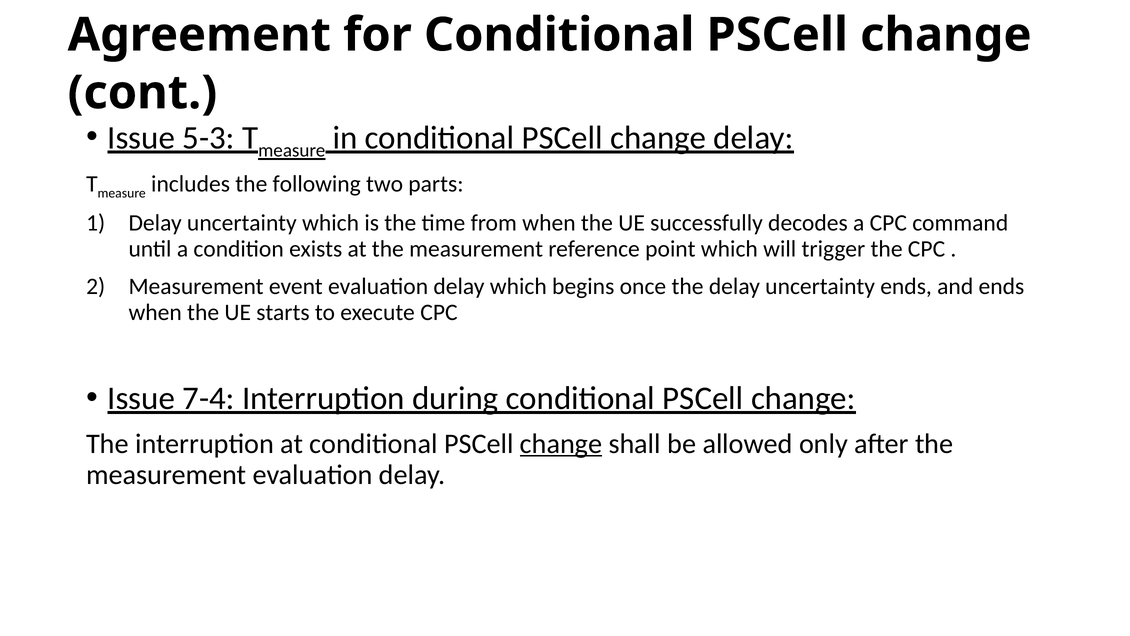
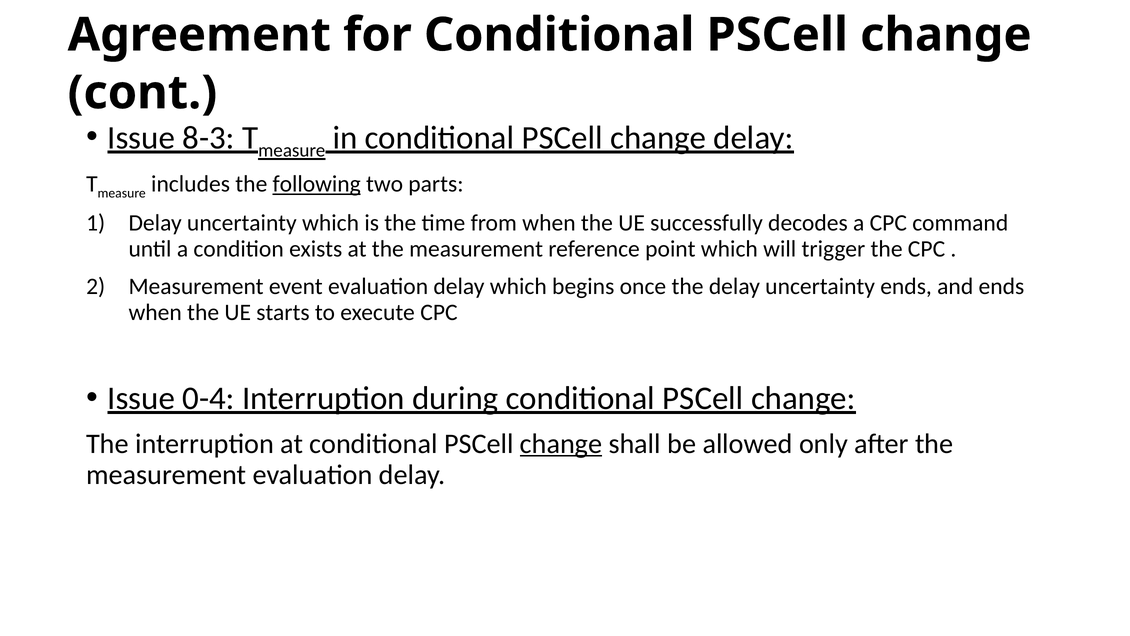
5-3: 5-3 -> 8-3
following underline: none -> present
7-4: 7-4 -> 0-4
